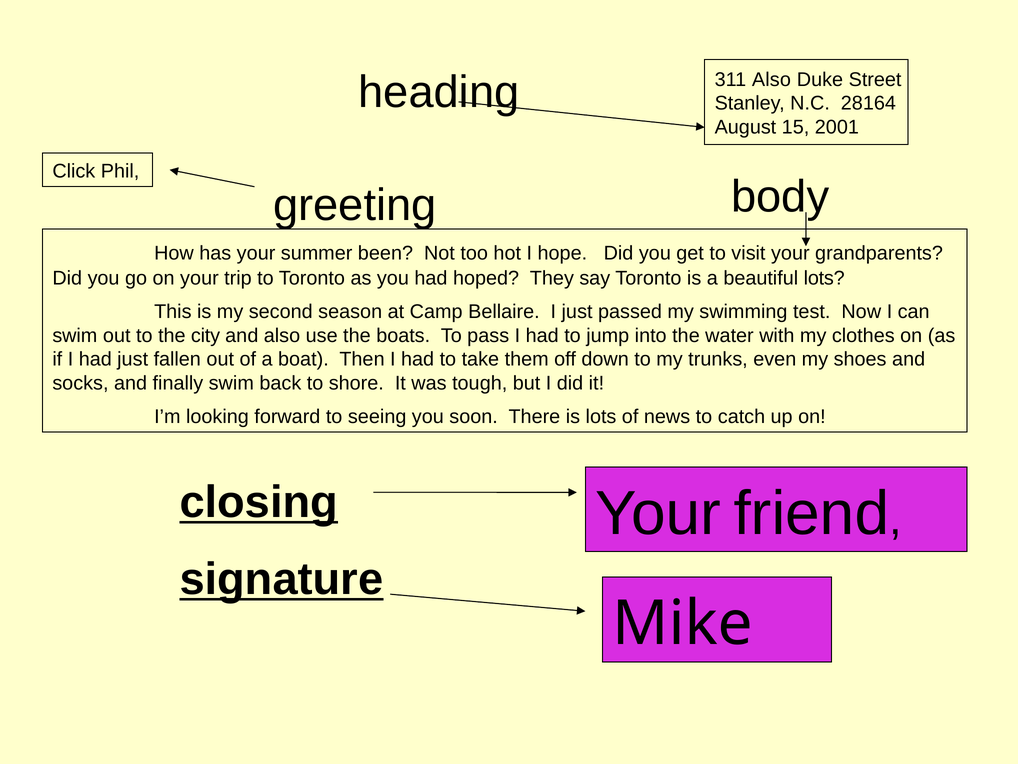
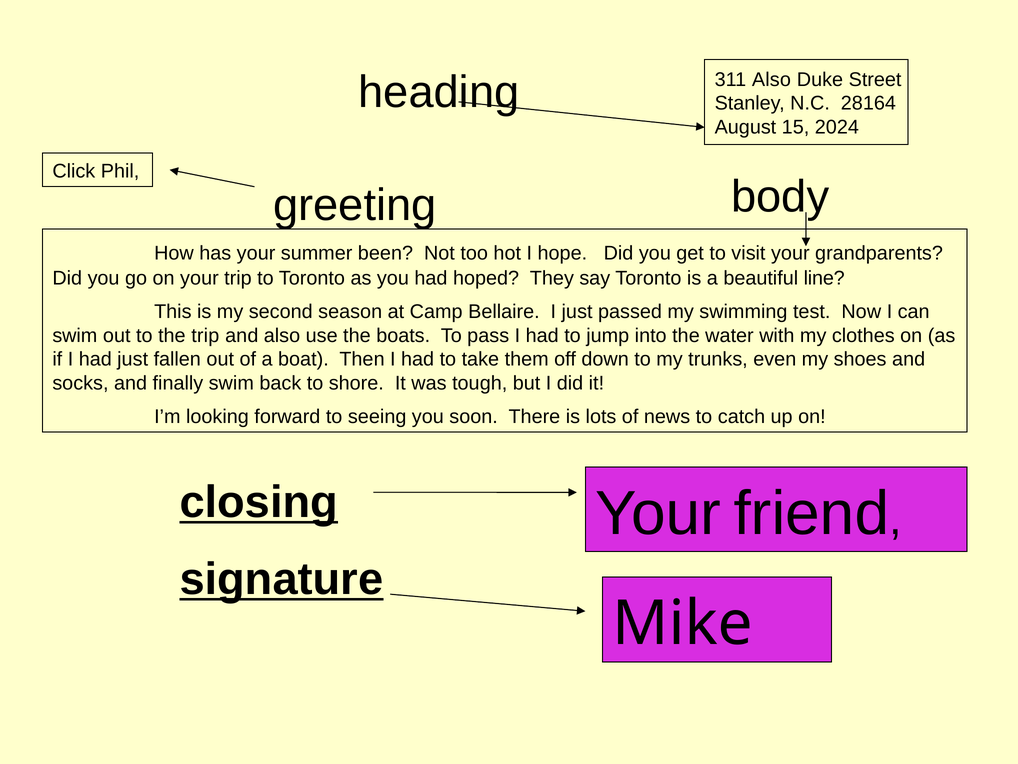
2001: 2001 -> 2024
beautiful lots: lots -> line
the city: city -> trip
